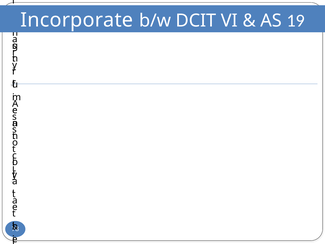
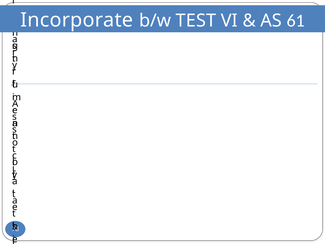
DCIT: DCIT -> TEST
19: 19 -> 61
